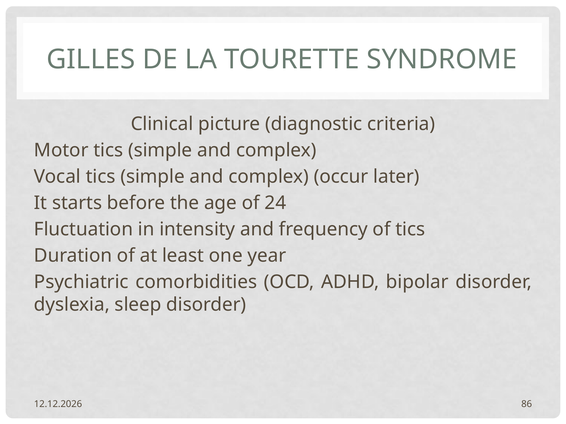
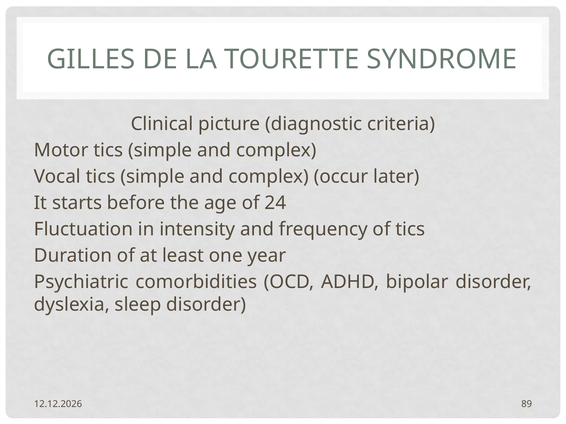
86: 86 -> 89
